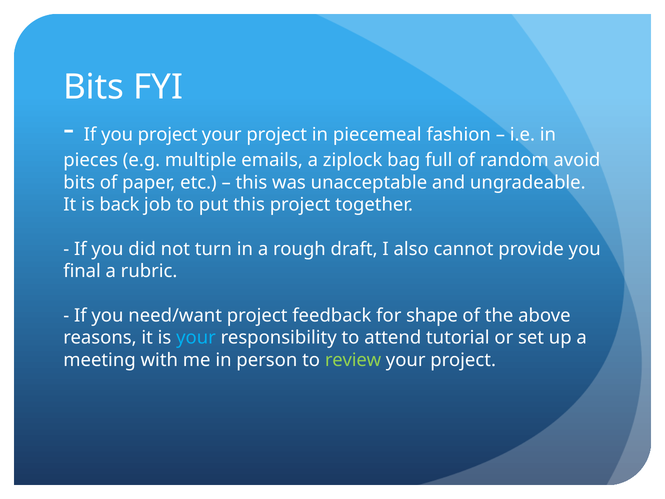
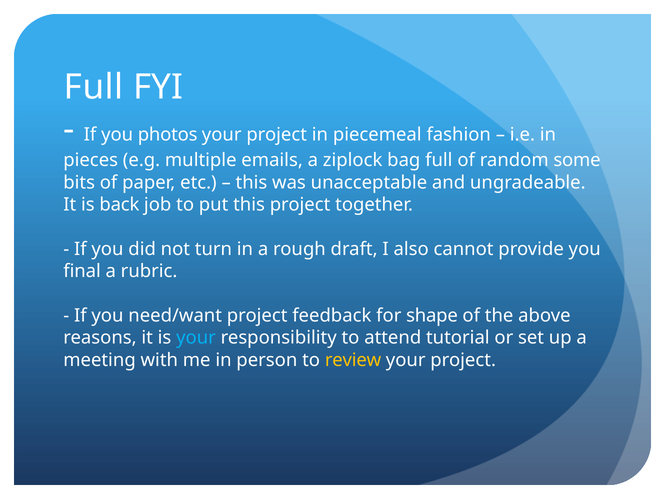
Bits at (94, 87): Bits -> Full
you project: project -> photos
avoid: avoid -> some
review colour: light green -> yellow
